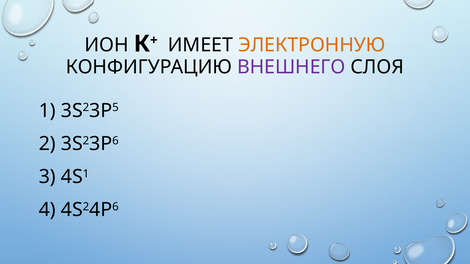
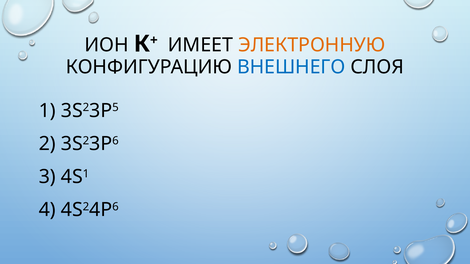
ВНЕШНЕГО colour: purple -> blue
